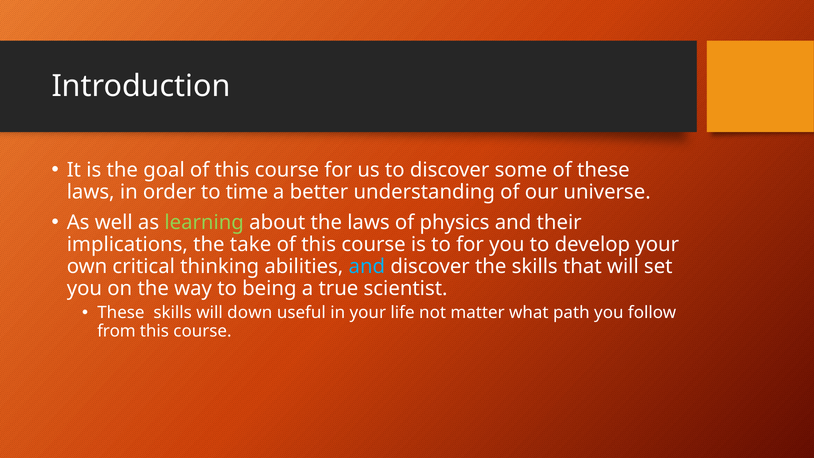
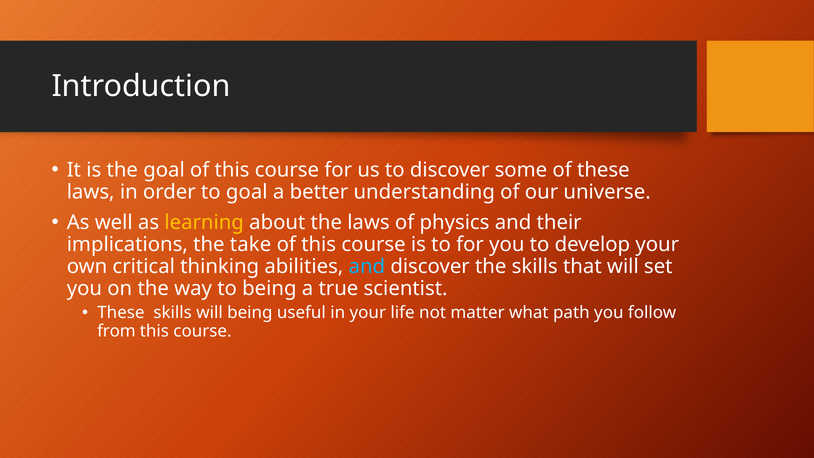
to time: time -> goal
learning colour: light green -> yellow
will down: down -> being
